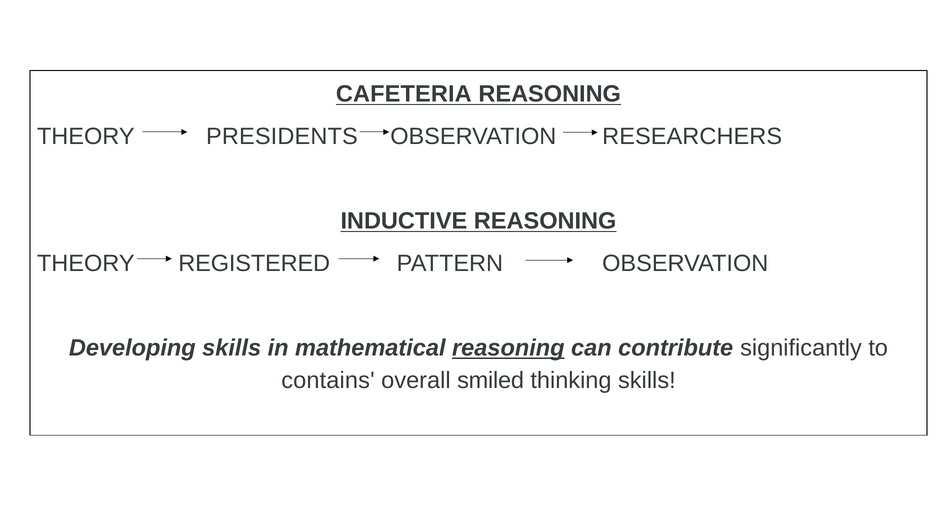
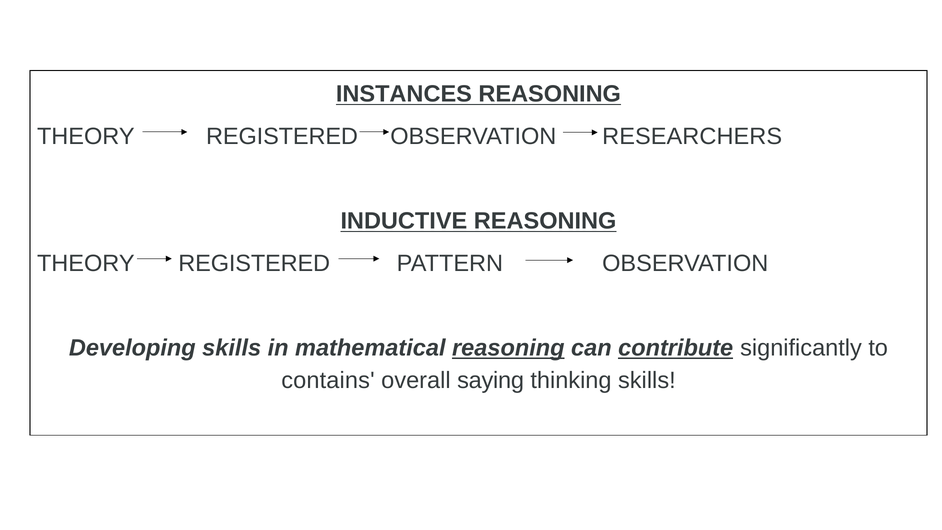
CAFETERIA: CAFETERIA -> INSTANCES
PRESIDENTS at (282, 136): PRESIDENTS -> REGISTERED
contribute underline: none -> present
smiled: smiled -> saying
